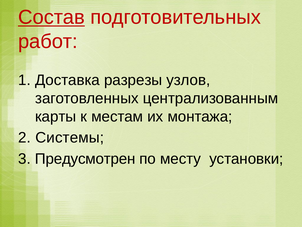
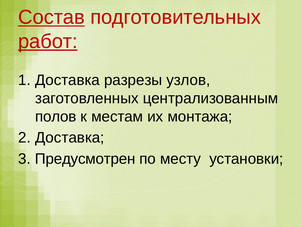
работ underline: none -> present
карты: карты -> полов
Системы at (70, 137): Системы -> Доставка
